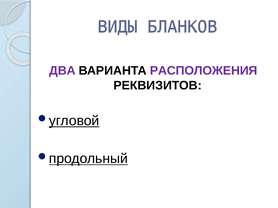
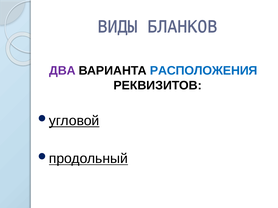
РАСПОЛОЖЕНИЯ colour: purple -> blue
